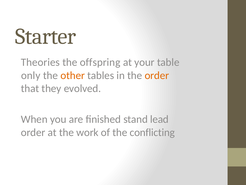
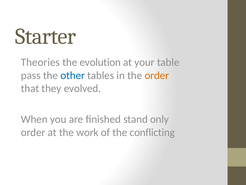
offspring: offspring -> evolution
only: only -> pass
other colour: orange -> blue
lead: lead -> only
